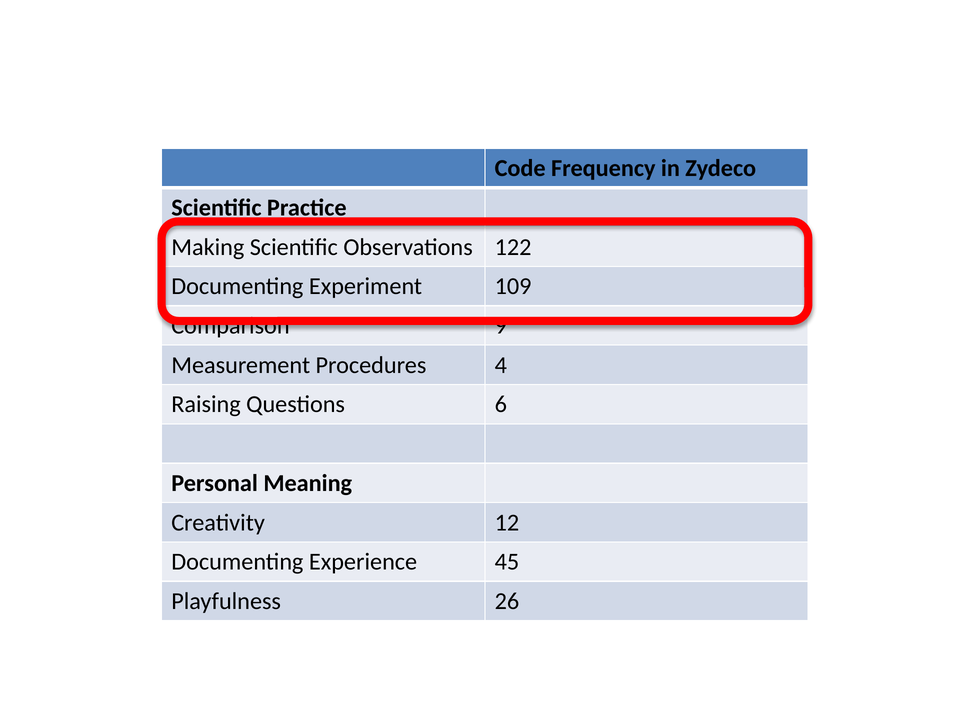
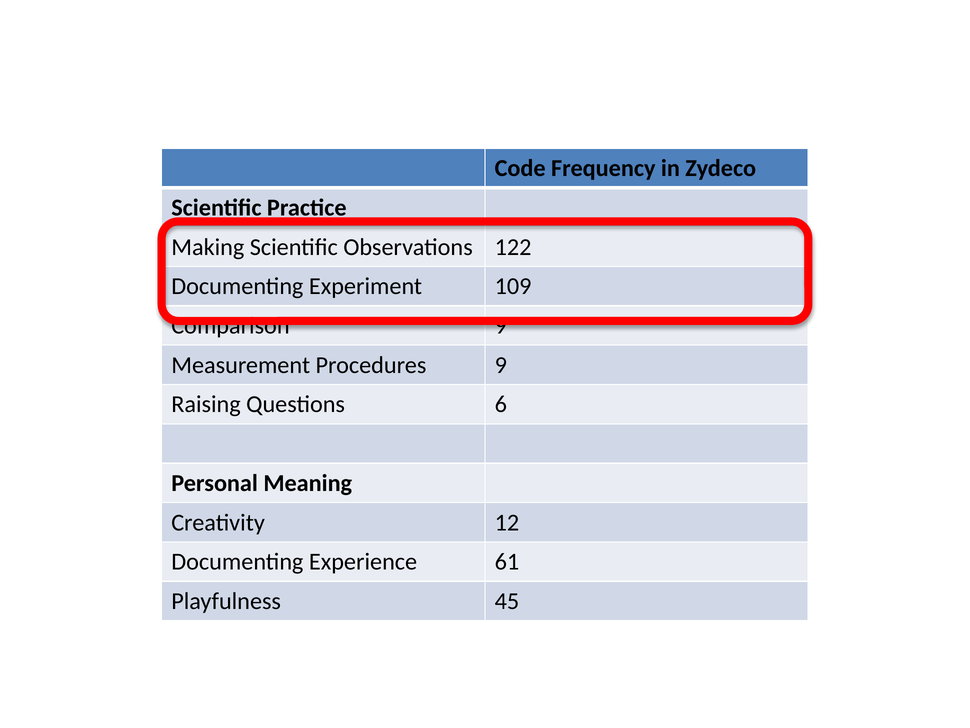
Procedures 4: 4 -> 9
45: 45 -> 61
26: 26 -> 45
